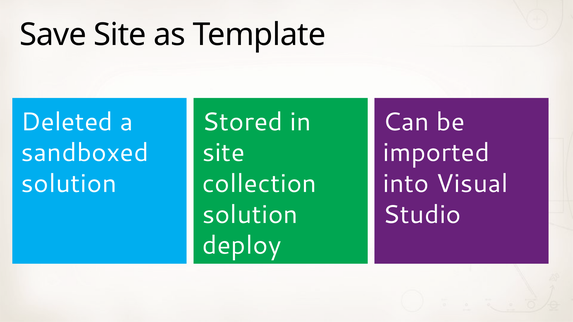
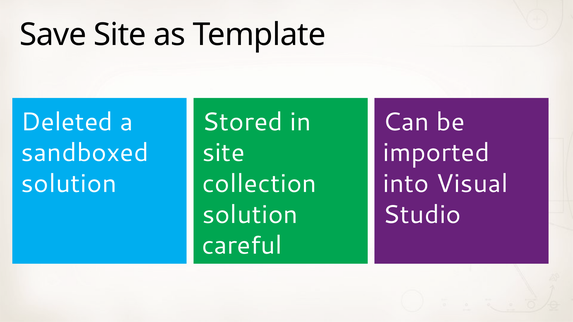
deploy: deploy -> careful
